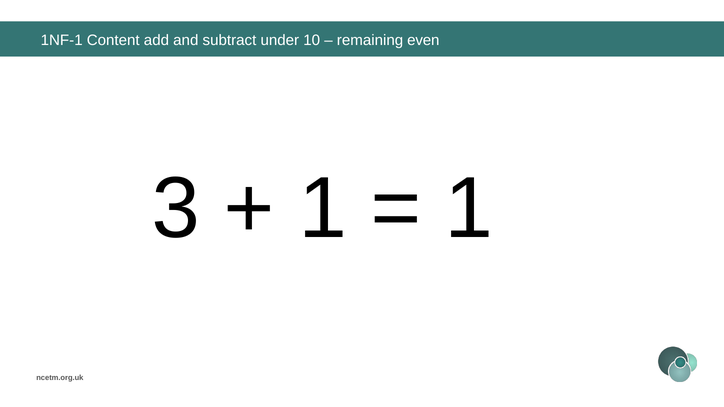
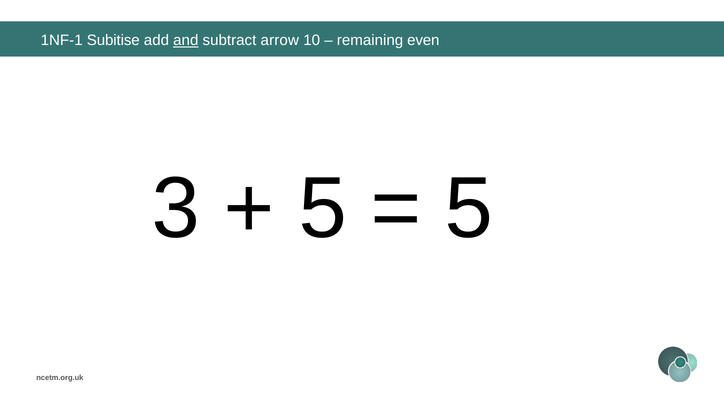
Content: Content -> Subitise
and underline: none -> present
under: under -> arrow
1 at (323, 209): 1 -> 5
1 at (469, 209): 1 -> 5
